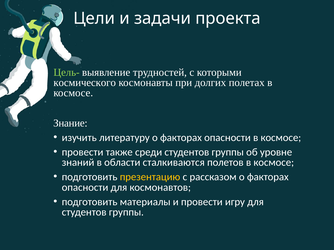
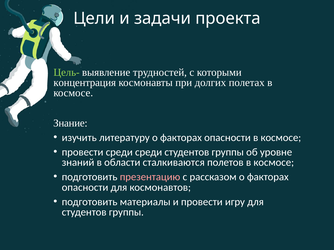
космического: космического -> концентрация
провести также: также -> среди
презентацию colour: yellow -> pink
